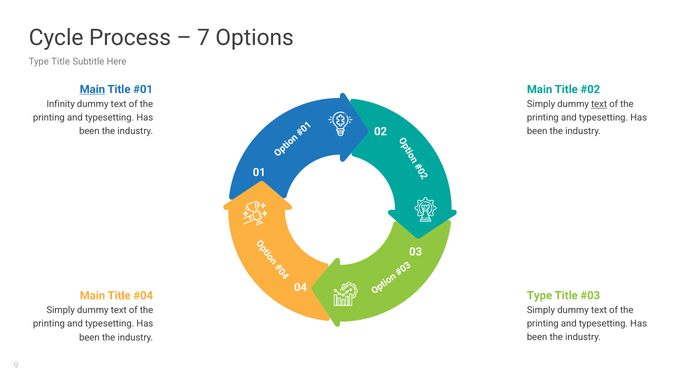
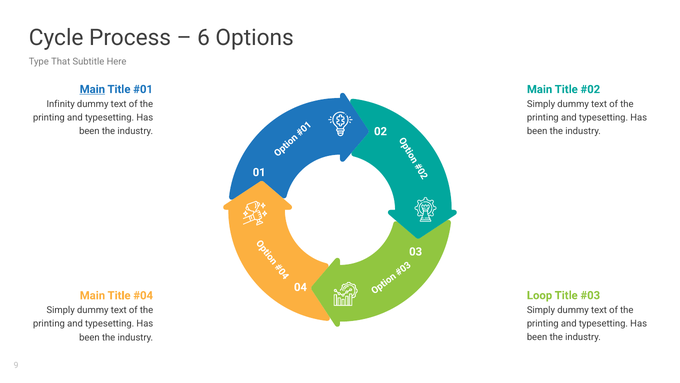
7: 7 -> 6
Title at (61, 61): Title -> That
text at (599, 104) underline: present -> none
Type at (540, 295): Type -> Loop
